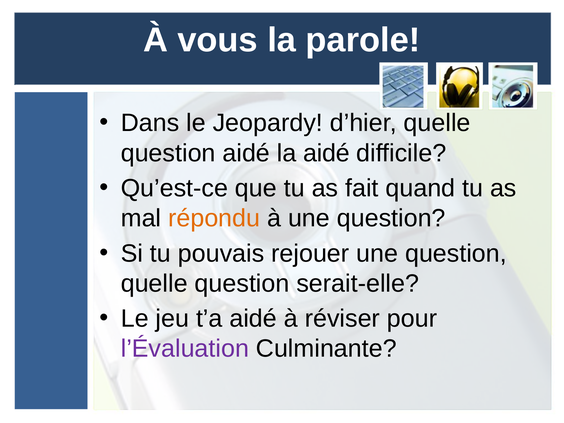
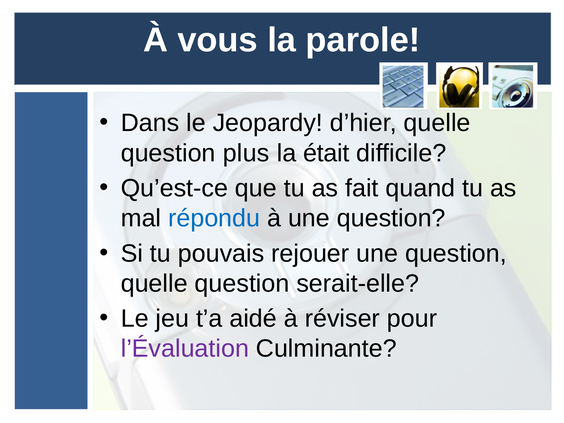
question aidé: aidé -> plus
la aidé: aidé -> était
répondu colour: orange -> blue
